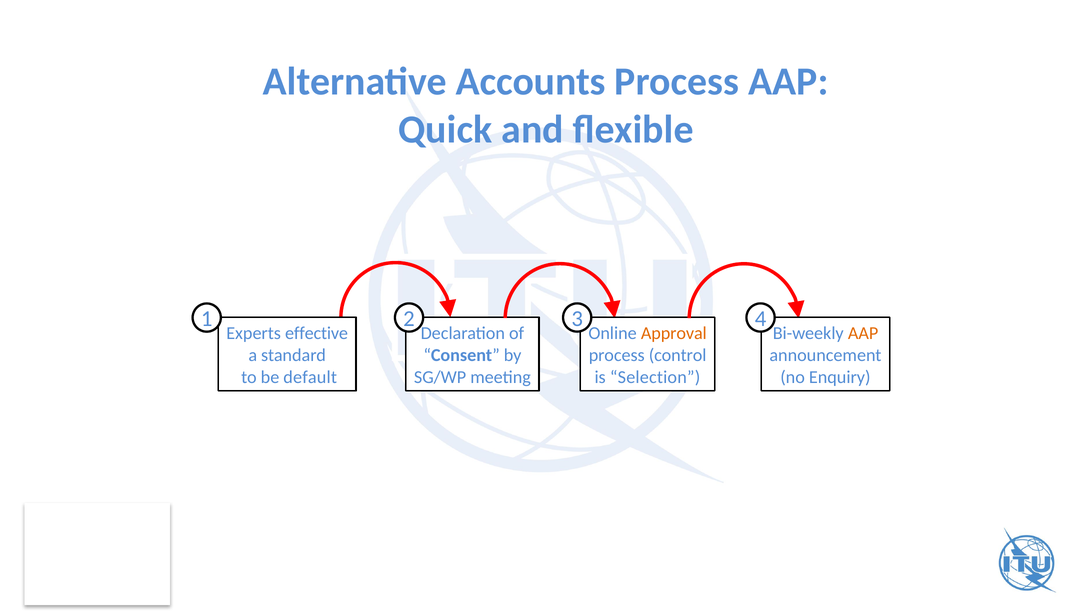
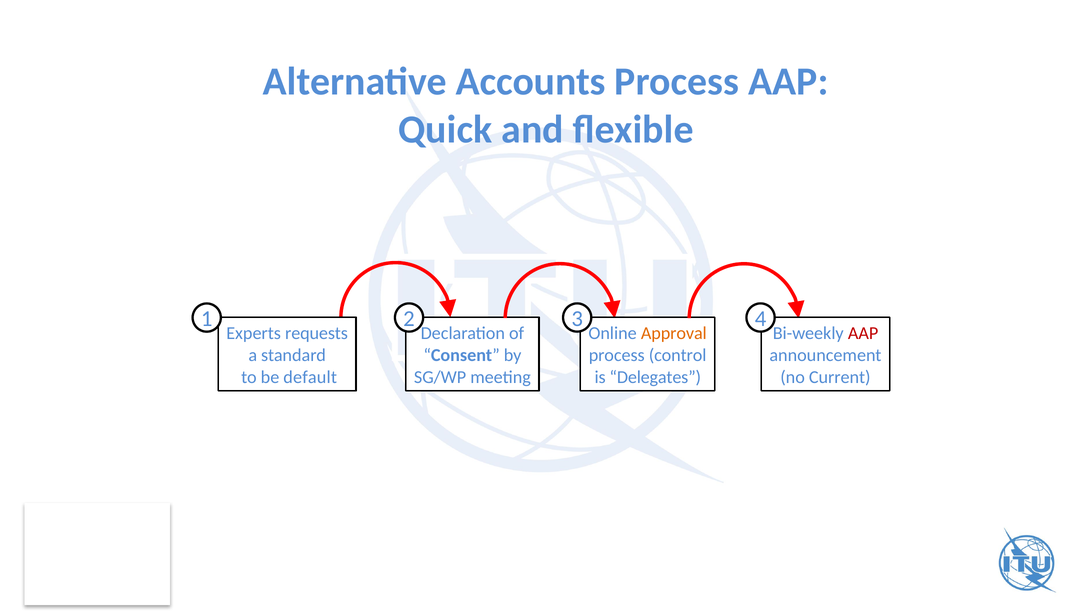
effective: effective -> requests
AAP at (863, 334) colour: orange -> red
Selection: Selection -> Delegates
Enquiry: Enquiry -> Current
